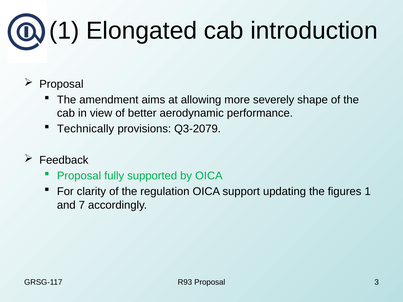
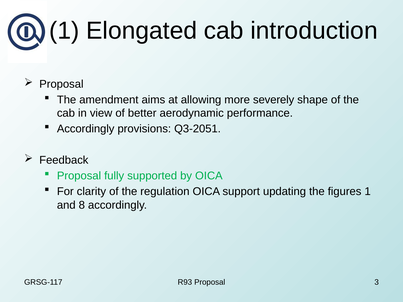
Technically at (86, 129): Technically -> Accordingly
Q3-2079: Q3-2079 -> Q3-2051
7: 7 -> 8
